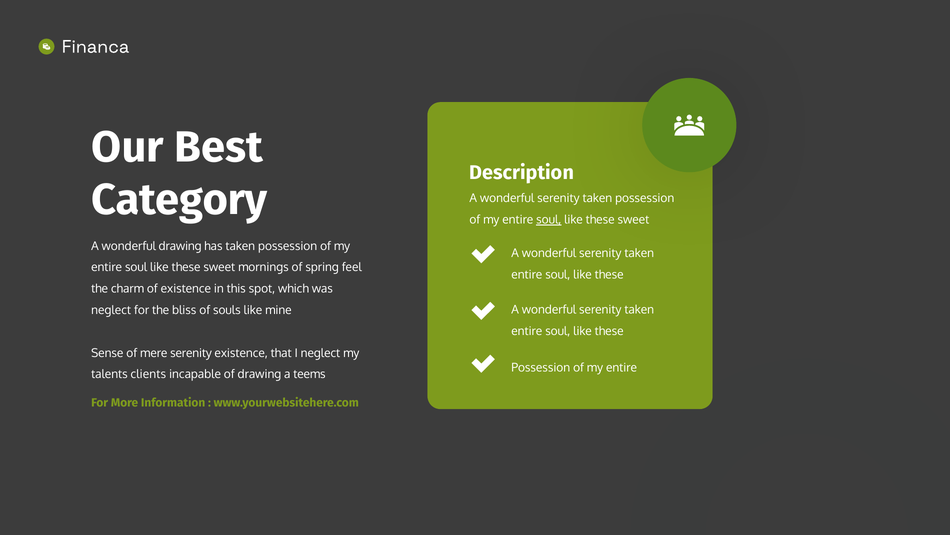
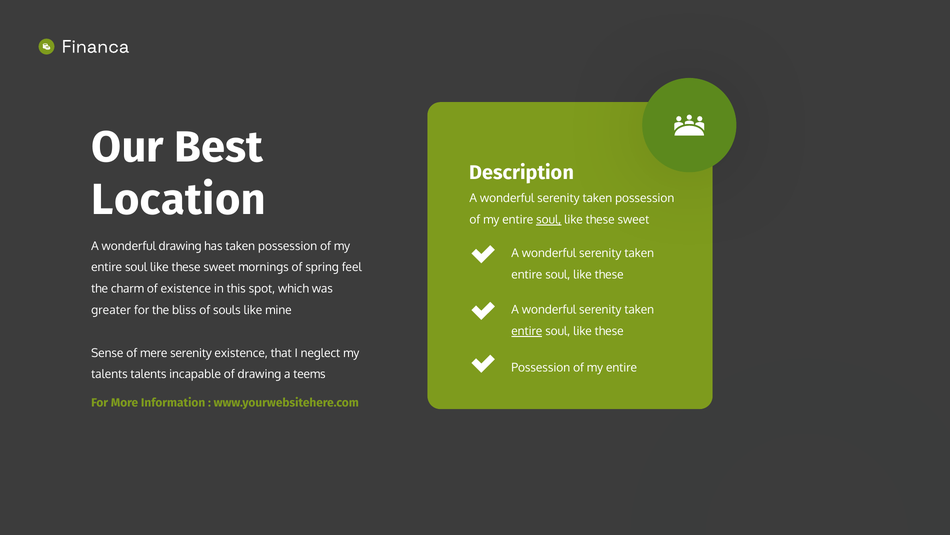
Category: Category -> Location
neglect at (111, 310): neglect -> greater
entire at (527, 331) underline: none -> present
talents clients: clients -> talents
